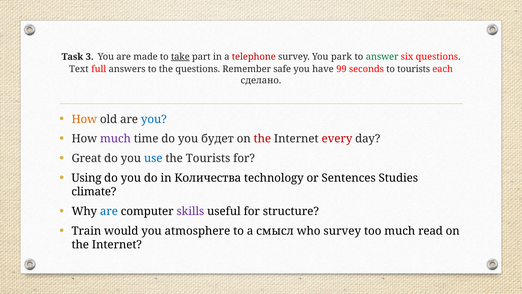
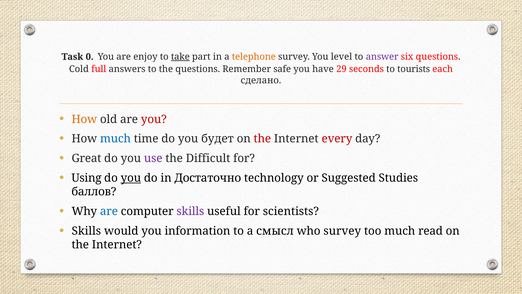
3: 3 -> 0
made: made -> enjoy
telephone colour: red -> orange
park: park -> level
answer colour: green -> purple
Text: Text -> Cold
99: 99 -> 29
you at (154, 119) colour: blue -> red
much at (115, 139) colour: purple -> blue
use colour: blue -> purple
the Tourists: Tourists -> Difficult
you at (131, 178) underline: none -> present
Количества: Количества -> Достаточно
Sentences: Sentences -> Suggested
climate: climate -> баллов
structure: structure -> scientists
Train at (86, 231): Train -> Skills
atmosphere: atmosphere -> information
